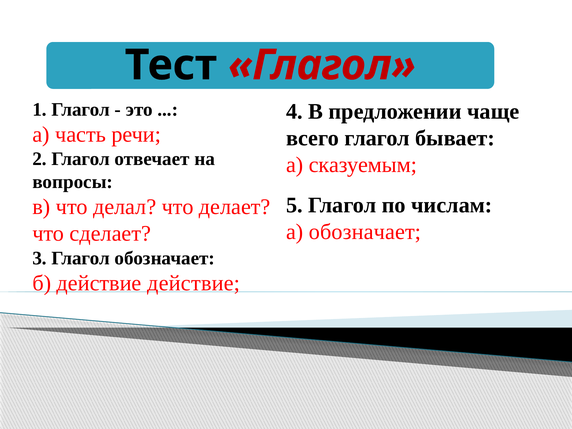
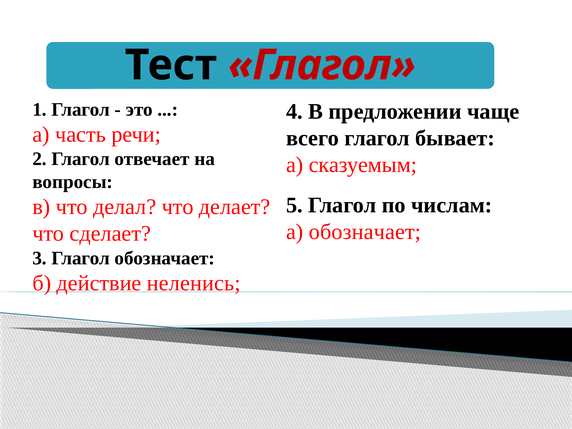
действие действие: действие -> неленись
